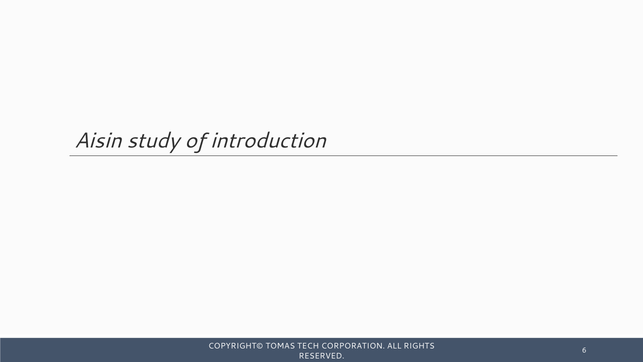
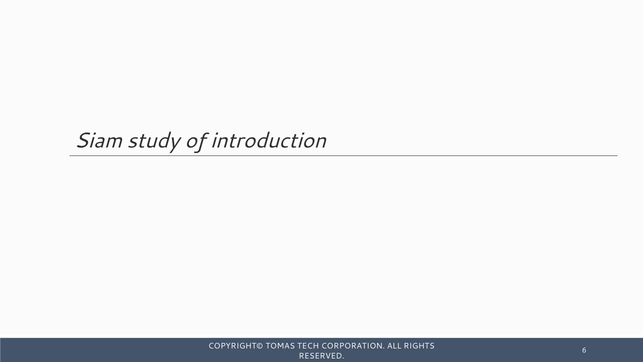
Aisin: Aisin -> Siam
